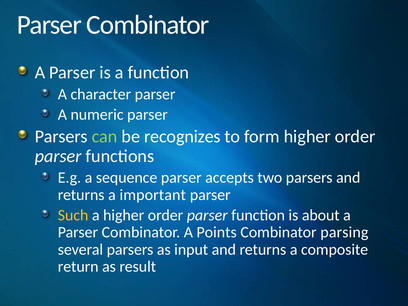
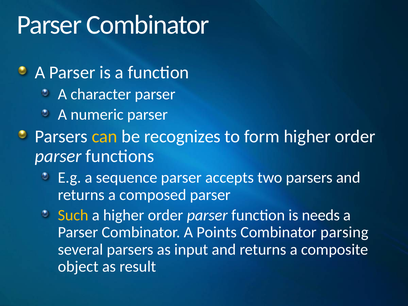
can colour: light green -> yellow
important: important -> composed
about: about -> needs
return: return -> object
